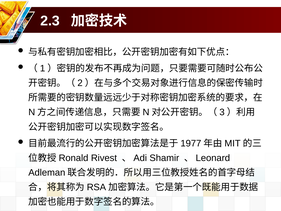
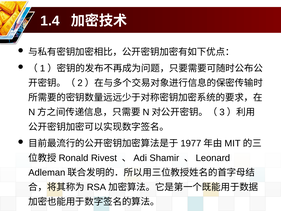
2.3: 2.3 -> 1.4
